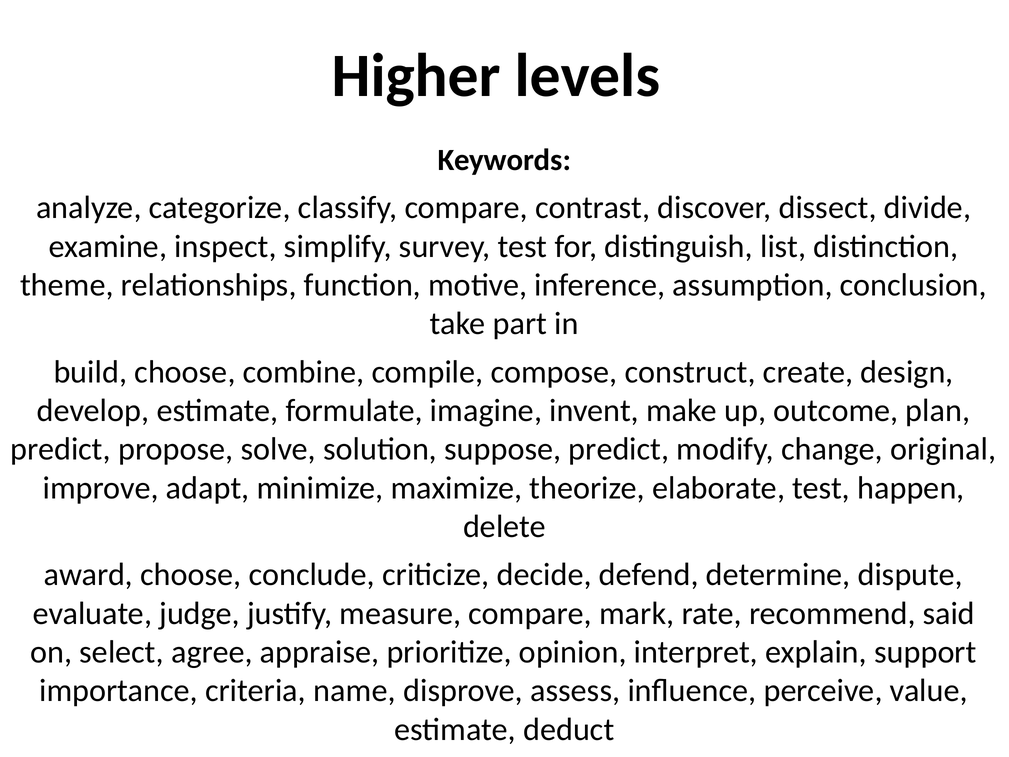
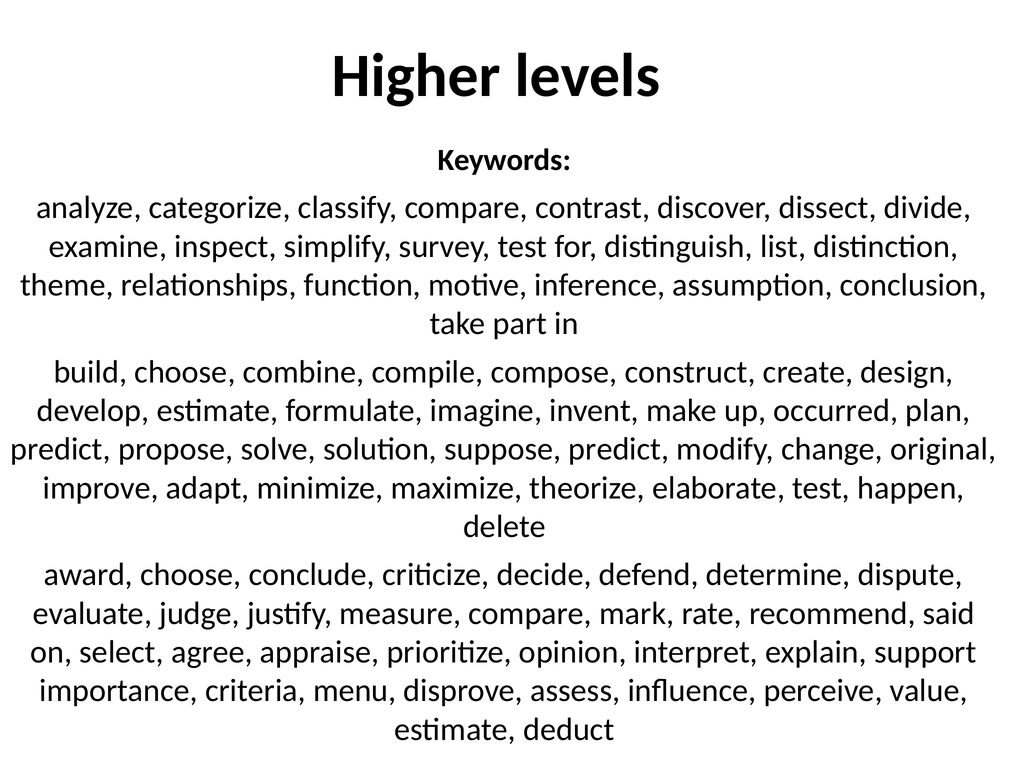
outcome: outcome -> occurred
name: name -> menu
